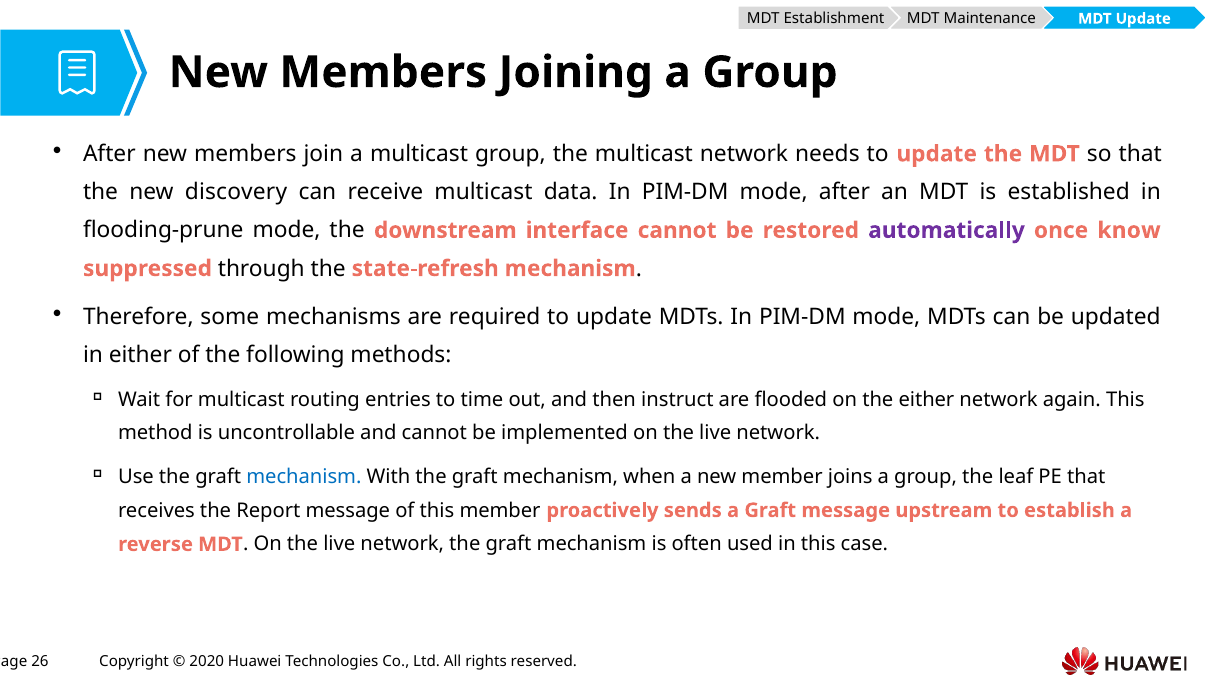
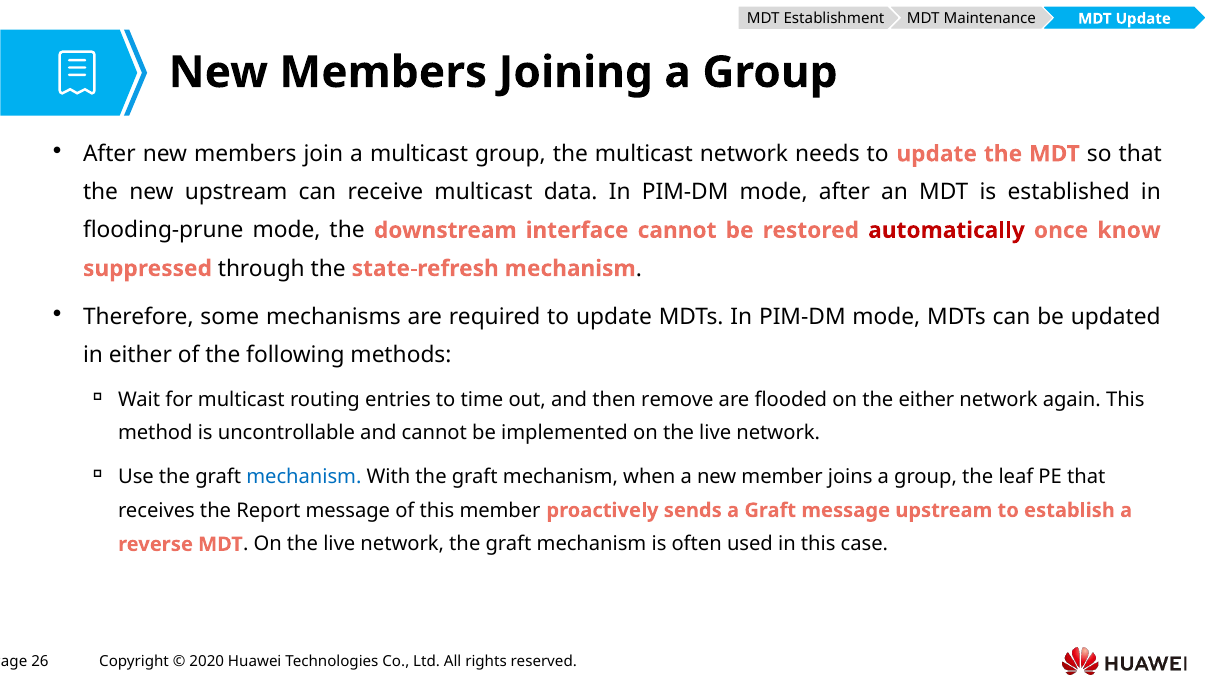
new discovery: discovery -> upstream
automatically colour: purple -> red
instruct: instruct -> remove
